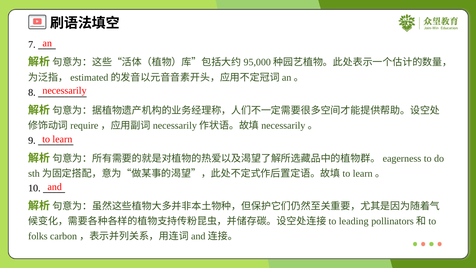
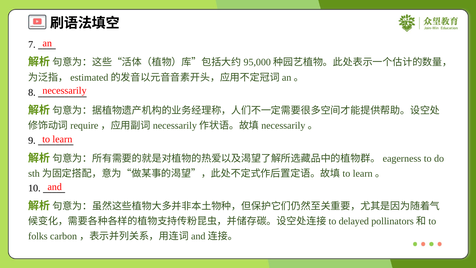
leading: leading -> delayed
